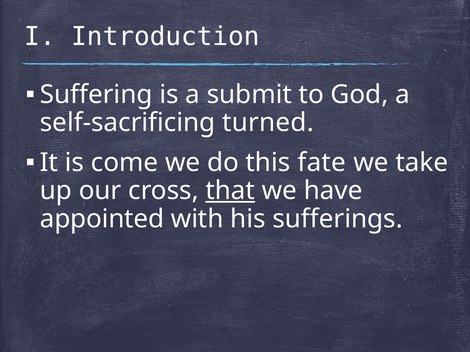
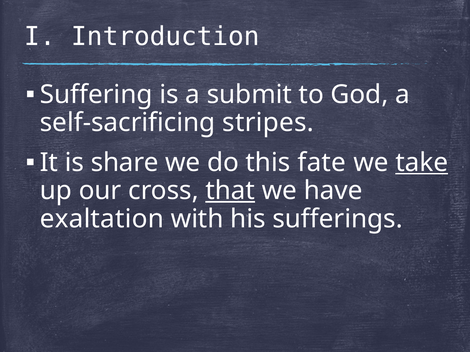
turned: turned -> stripes
come: come -> share
take underline: none -> present
appointed: appointed -> exaltation
